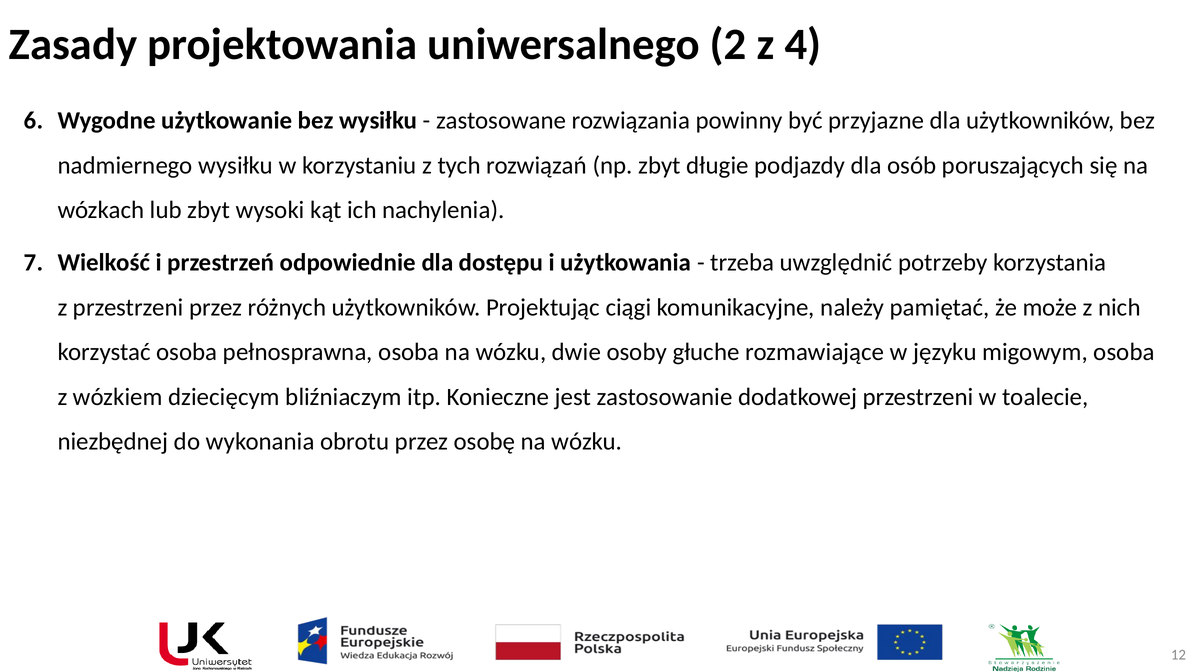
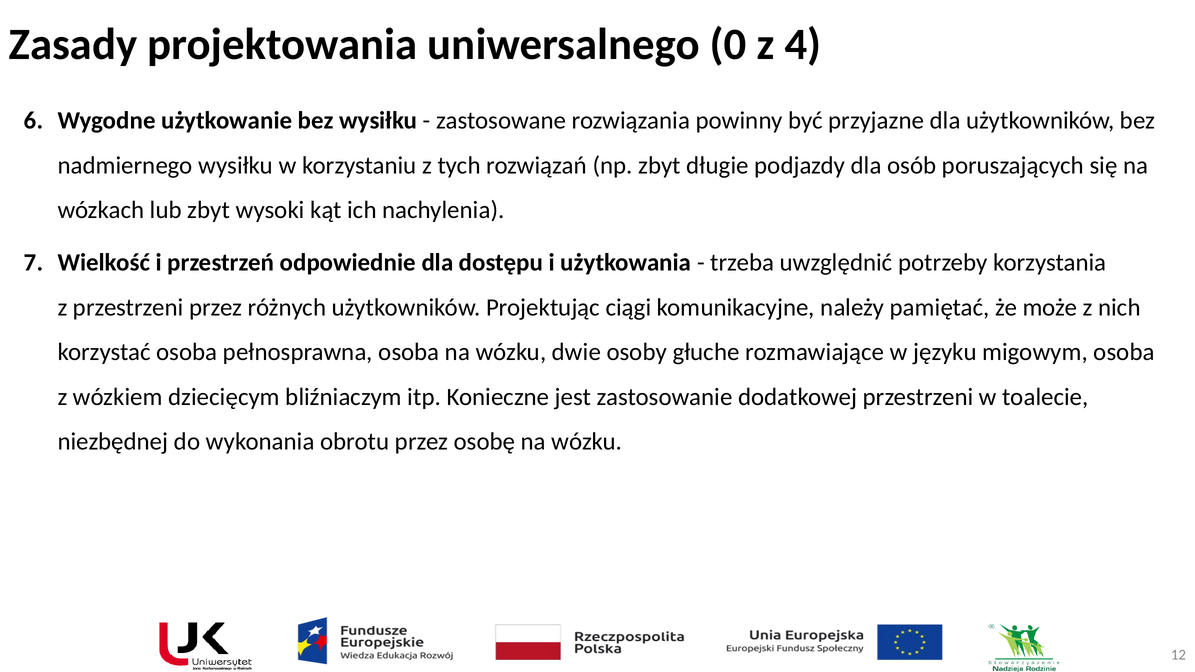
2: 2 -> 0
